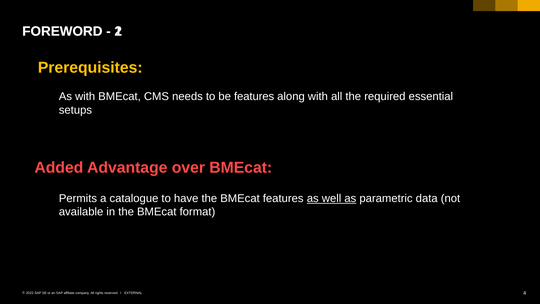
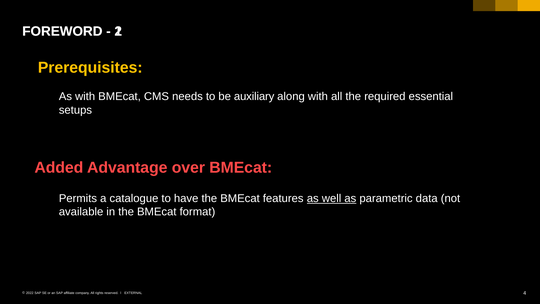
be features: features -> auxiliary
